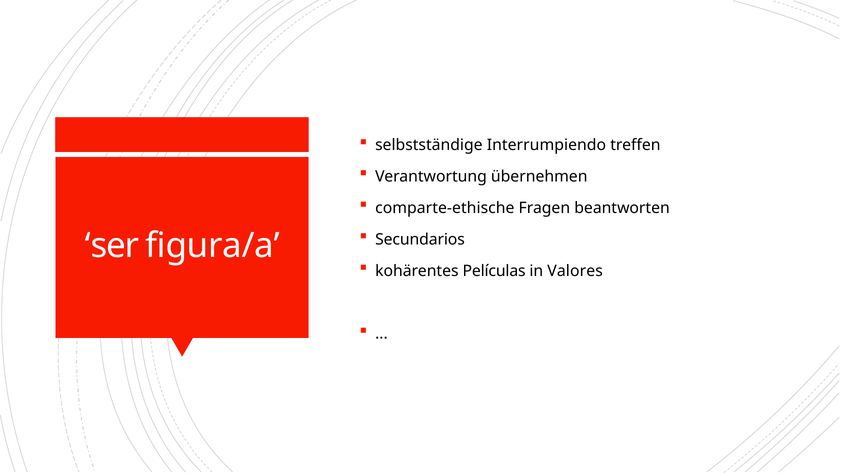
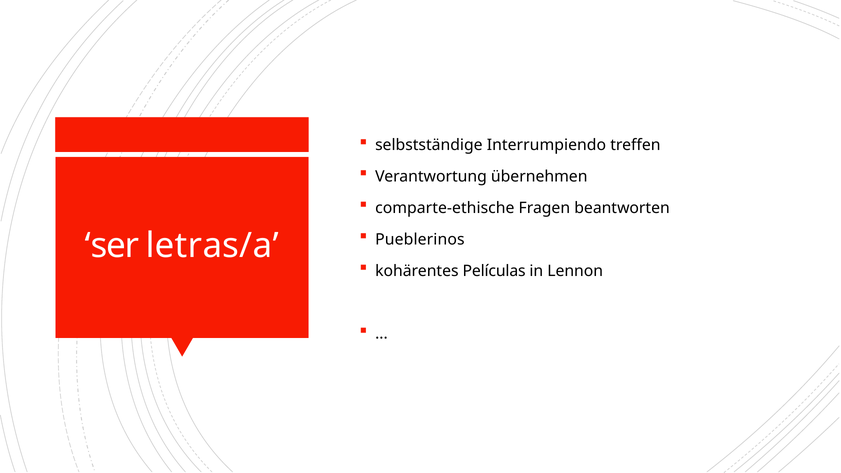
Secundarios: Secundarios -> Pueblerinos
figura/a: figura/a -> letras/a
Valores: Valores -> Lennon
